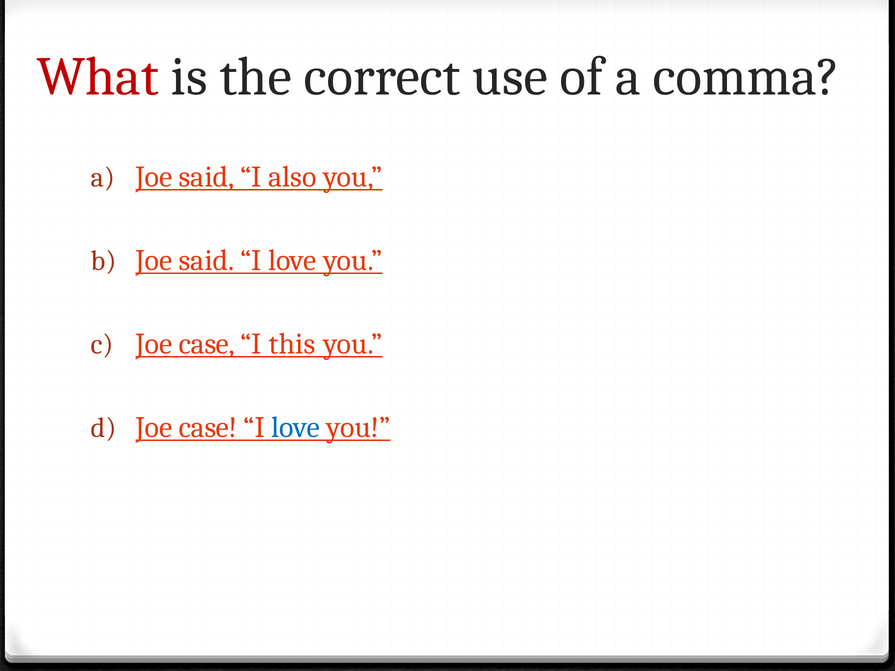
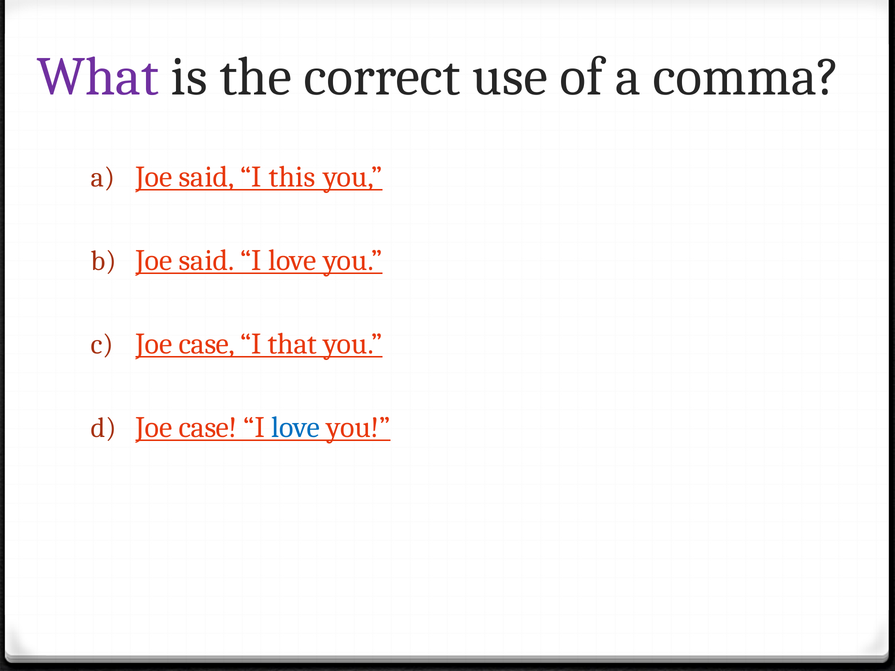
What colour: red -> purple
also: also -> this
this: this -> that
